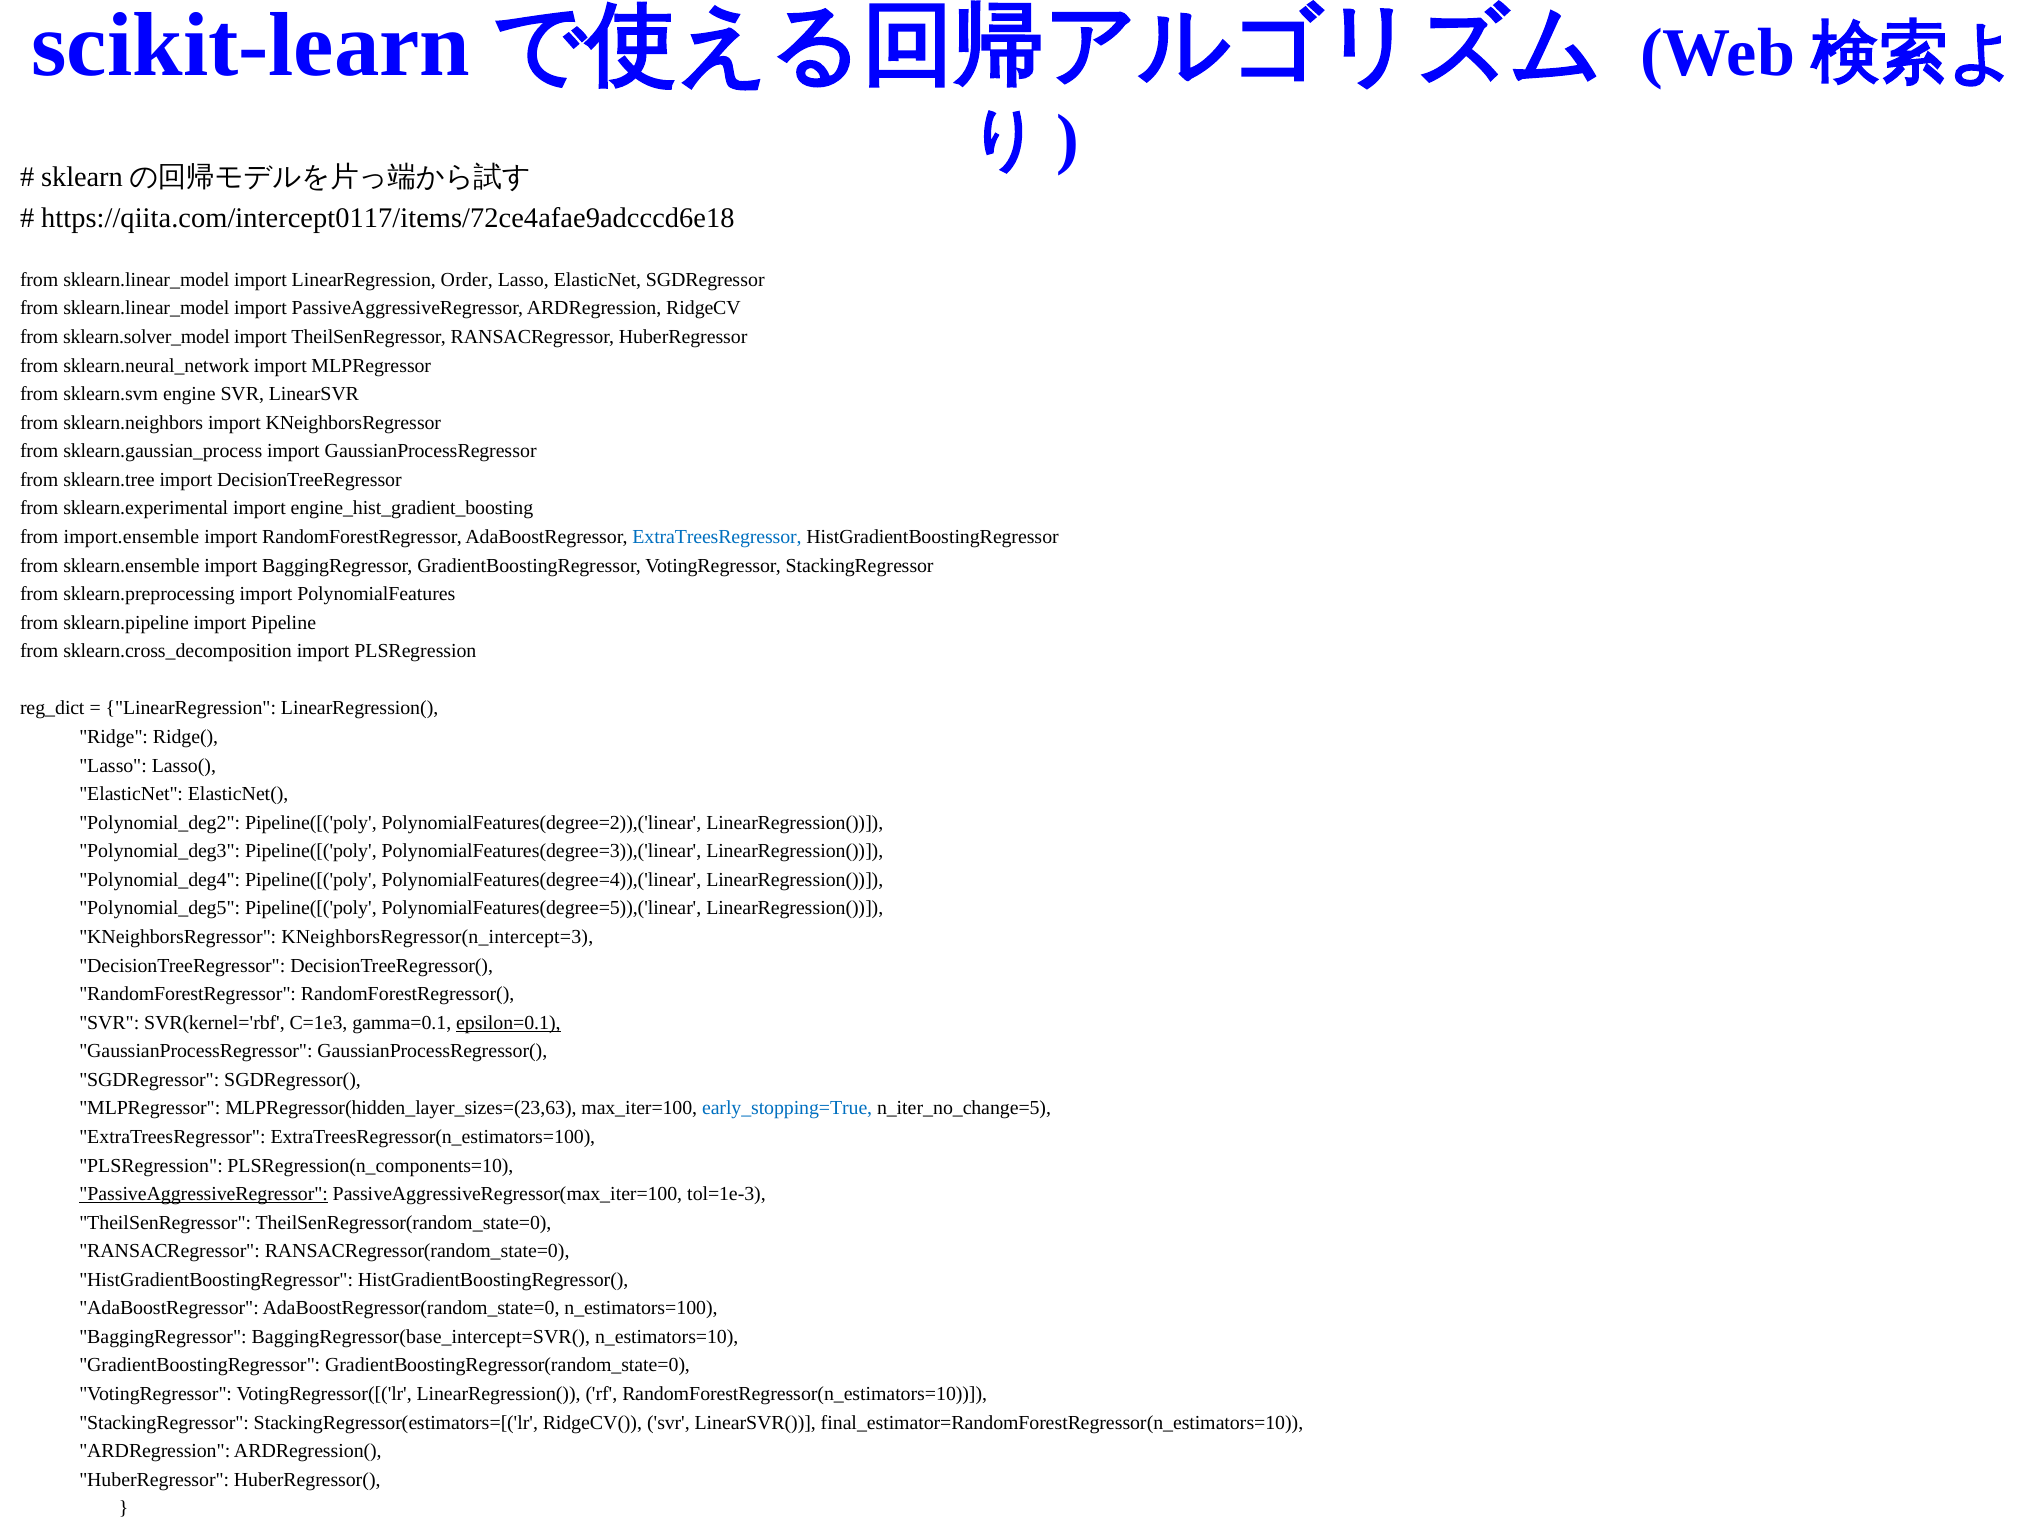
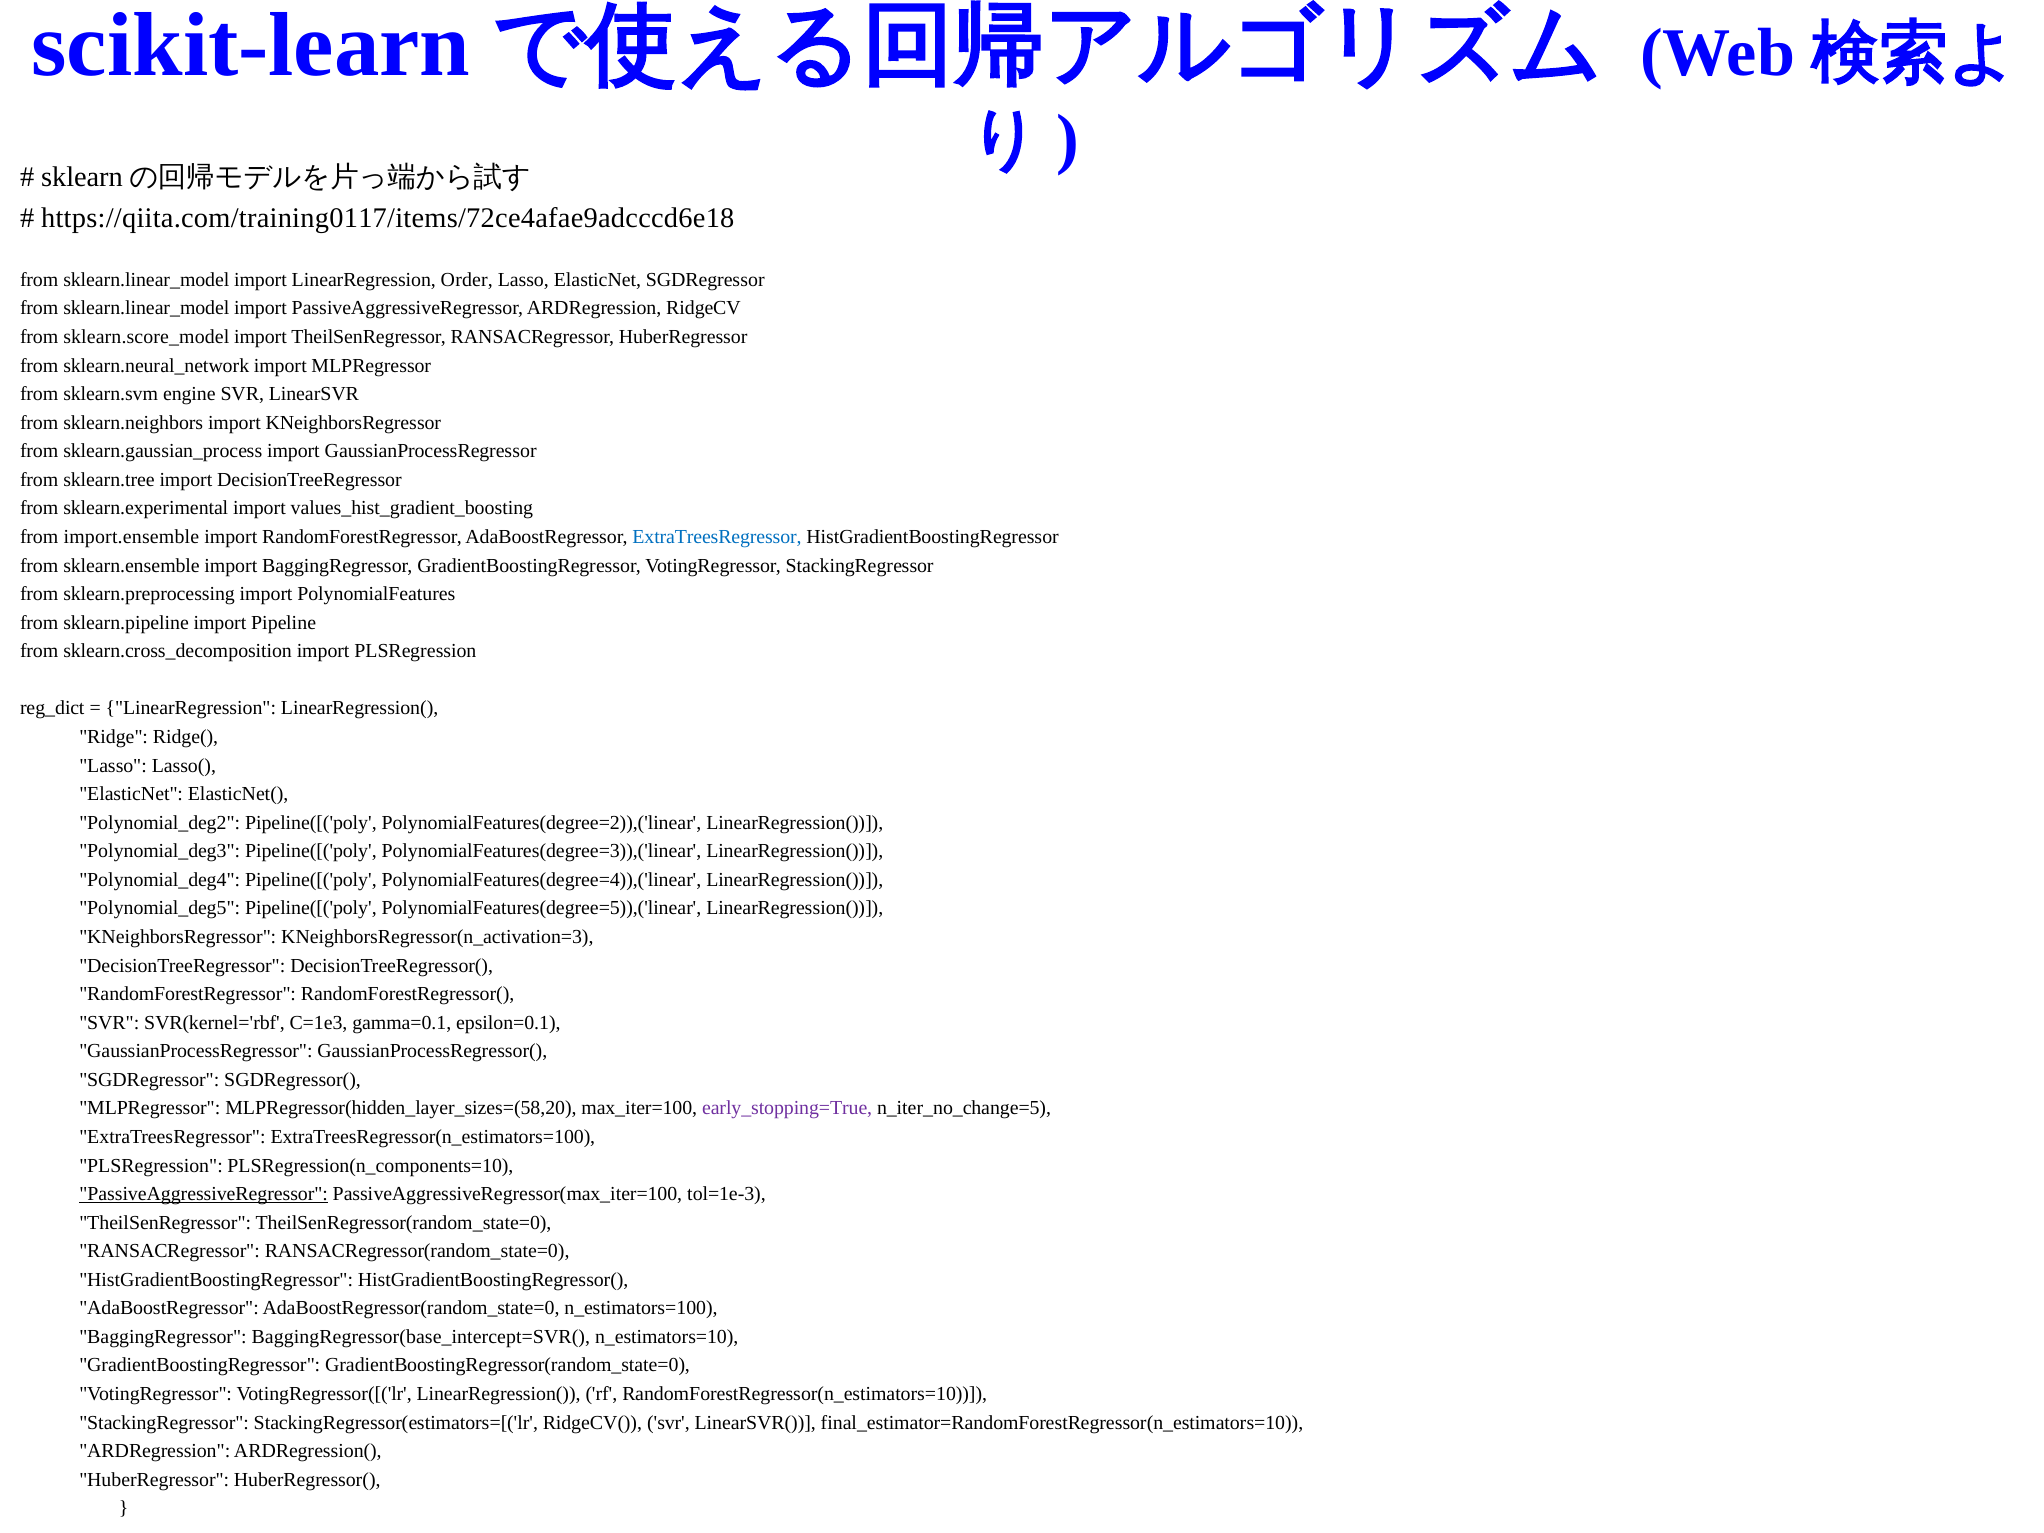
https://qiita.com/intercept0117/items/72ce4afae9adcccd6e18: https://qiita.com/intercept0117/items/72ce4afae9adcccd6e18 -> https://qiita.com/training0117/items/72ce4afae9adcccd6e18
sklearn.solver_model: sklearn.solver_model -> sklearn.score_model
engine_hist_gradient_boosting: engine_hist_gradient_boosting -> values_hist_gradient_boosting
KNeighborsRegressor(n_intercept=3: KNeighborsRegressor(n_intercept=3 -> KNeighborsRegressor(n_activation=3
epsilon=0.1 underline: present -> none
MLPRegressor(hidden_layer_sizes=(23,63: MLPRegressor(hidden_layer_sizes=(23,63 -> MLPRegressor(hidden_layer_sizes=(58,20
early_stopping=True colour: blue -> purple
